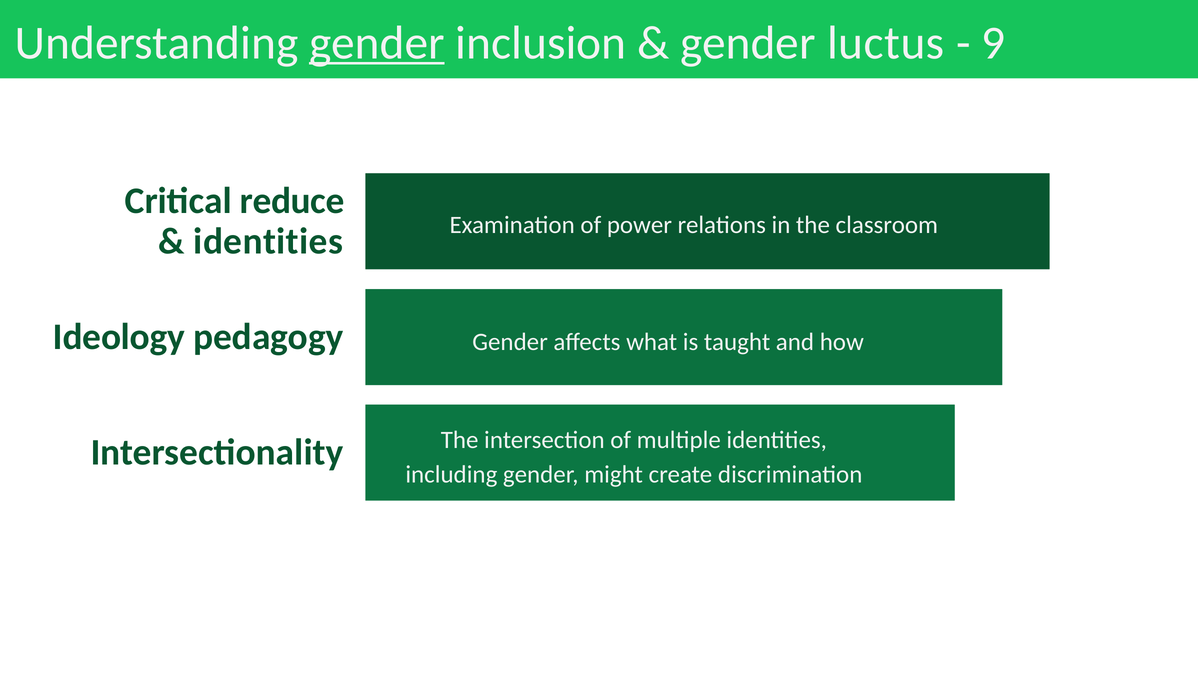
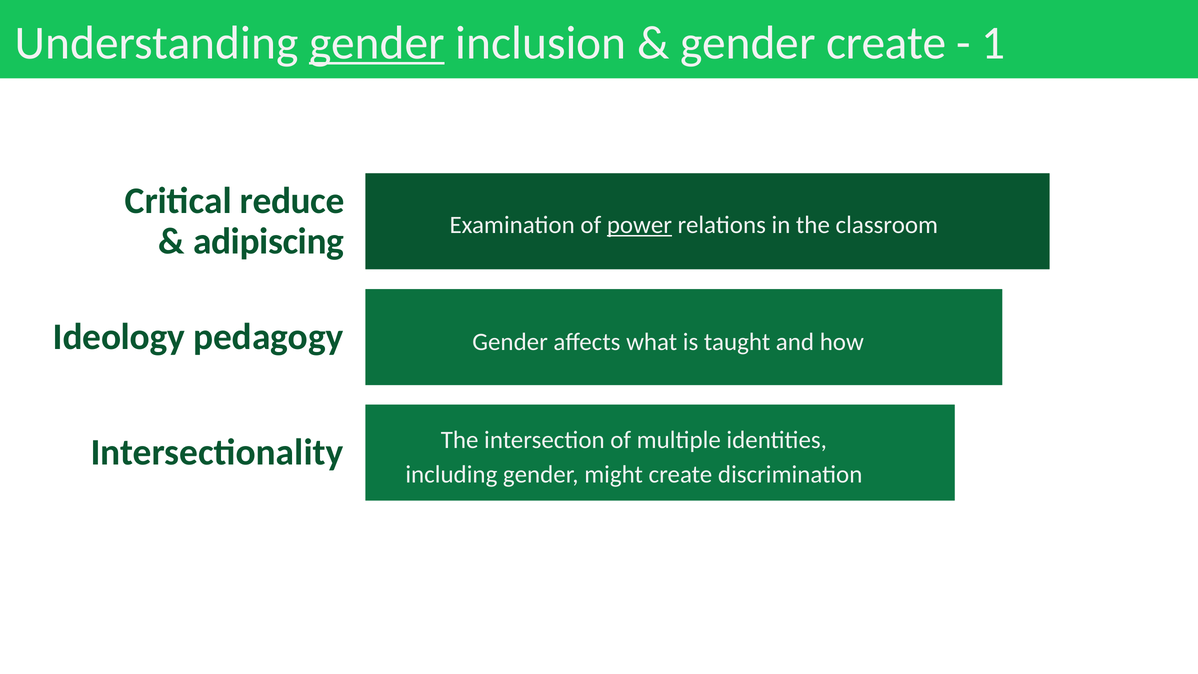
gender luctus: luctus -> create
9: 9 -> 1
power underline: none -> present
identities at (268, 241): identities -> adipiscing
